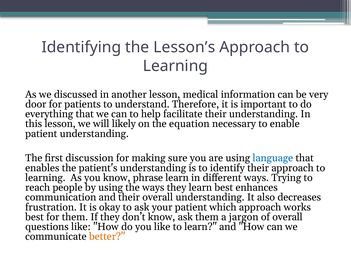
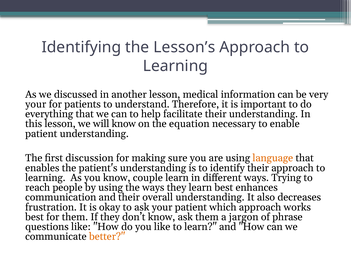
door at (36, 104): door -> your
will likely: likely -> know
language colour: blue -> orange
phrase: phrase -> couple
of overall: overall -> phrase
